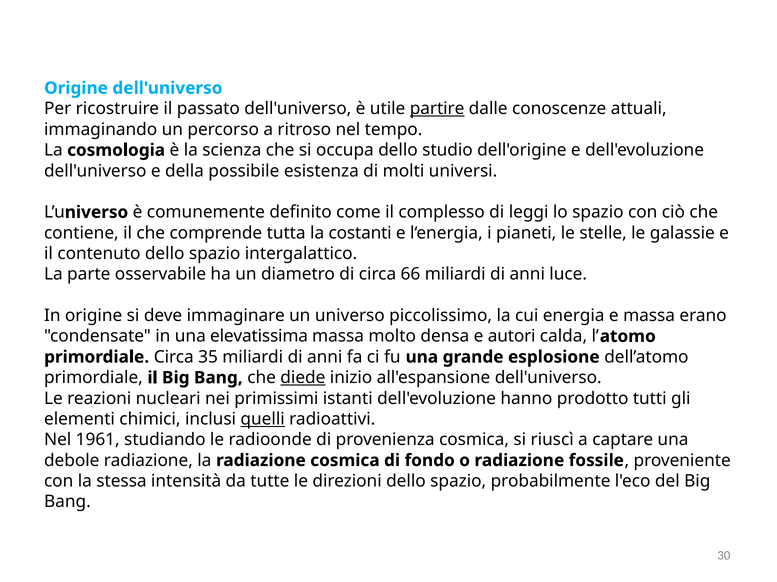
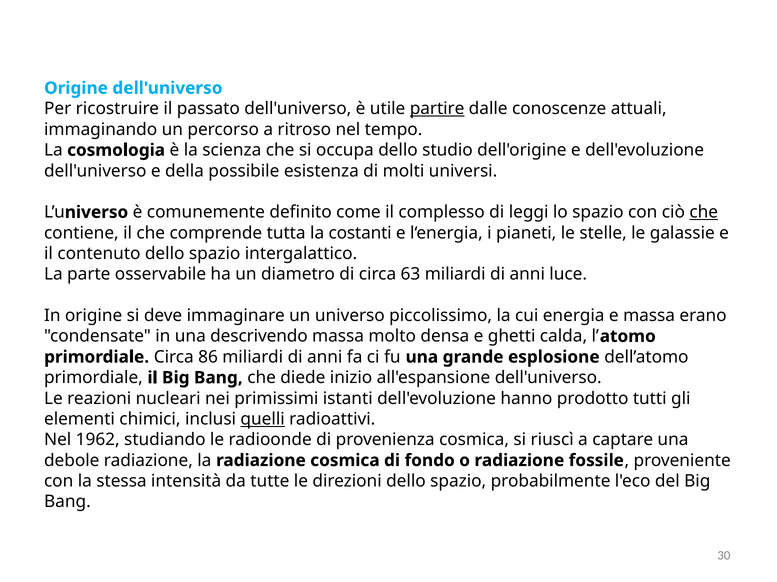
che at (704, 212) underline: none -> present
66: 66 -> 63
elevatissima: elevatissima -> descrivendo
autori: autori -> ghetti
35: 35 -> 86
diede underline: present -> none
1961: 1961 -> 1962
